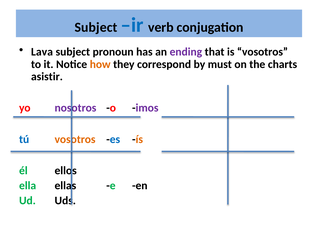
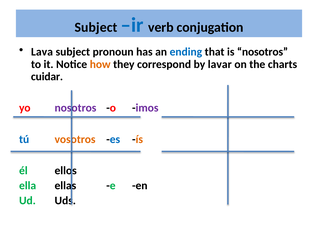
ending colour: purple -> blue
is vosotros: vosotros -> nosotros
must: must -> lavar
asistir: asistir -> cuidar
